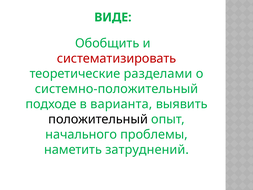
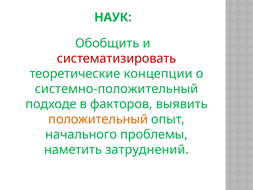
ВИДЕ: ВИДЕ -> НАУК
разделами: разделами -> концепции
варианта: варианта -> факторов
положительный colour: black -> orange
